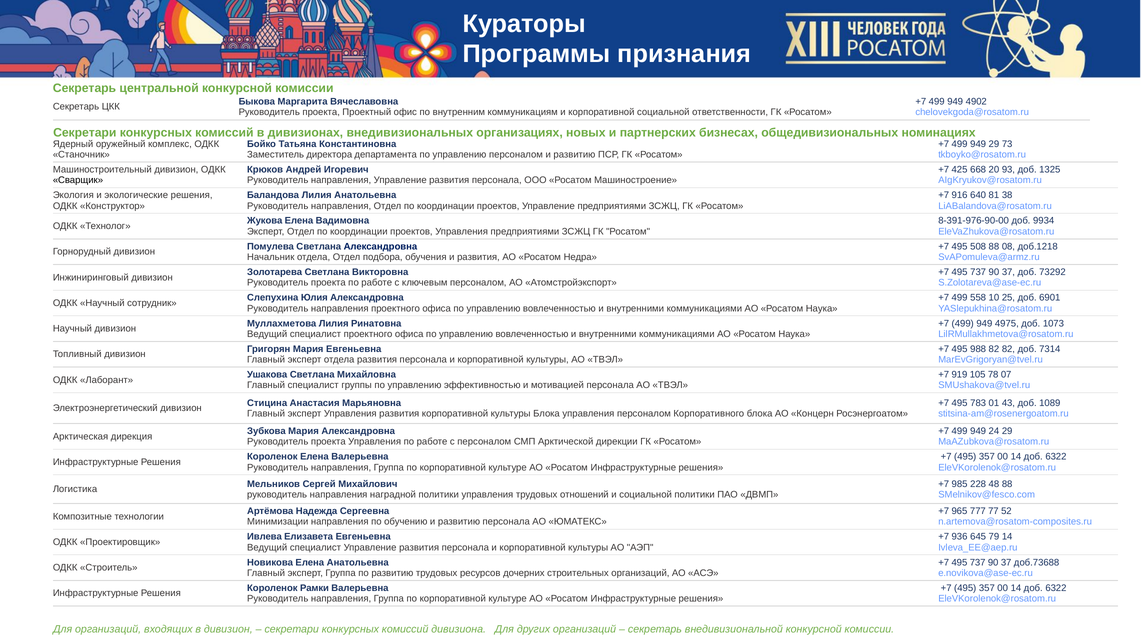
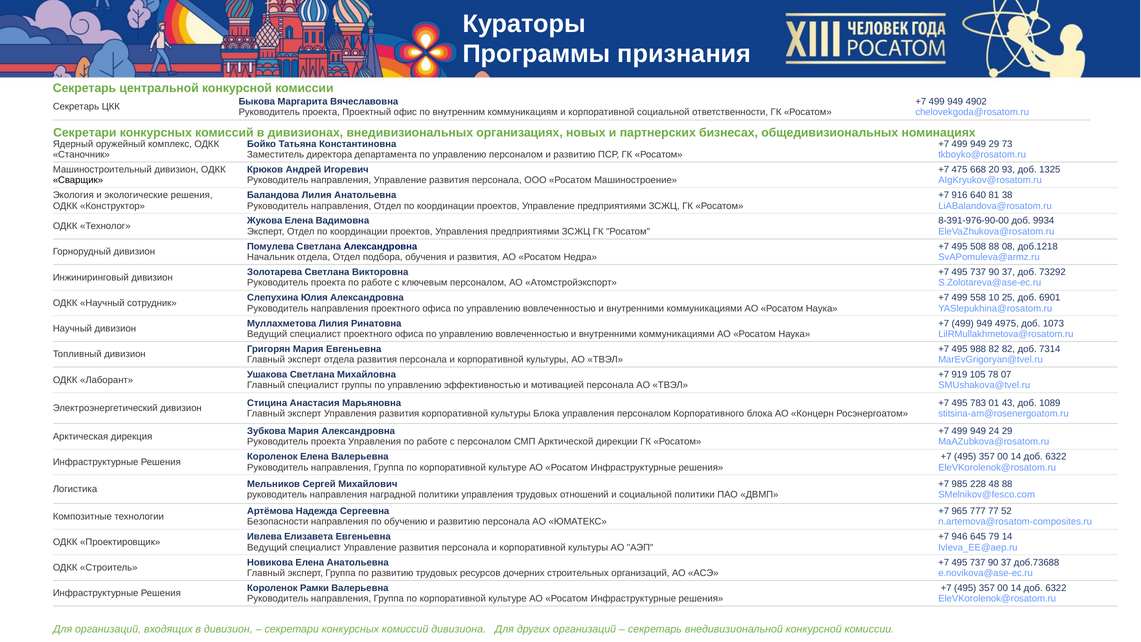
425: 425 -> 475
Минимизации: Минимизации -> Безопасности
936: 936 -> 946
